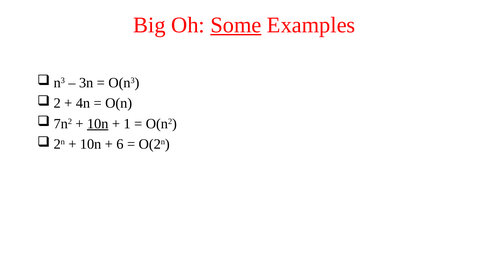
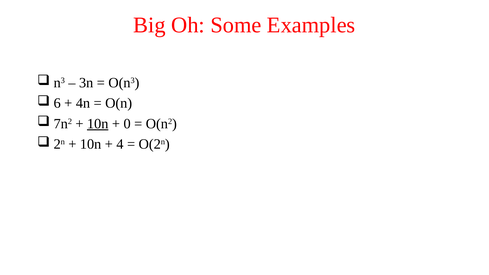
Some underline: present -> none
2: 2 -> 6
1: 1 -> 0
6: 6 -> 4
